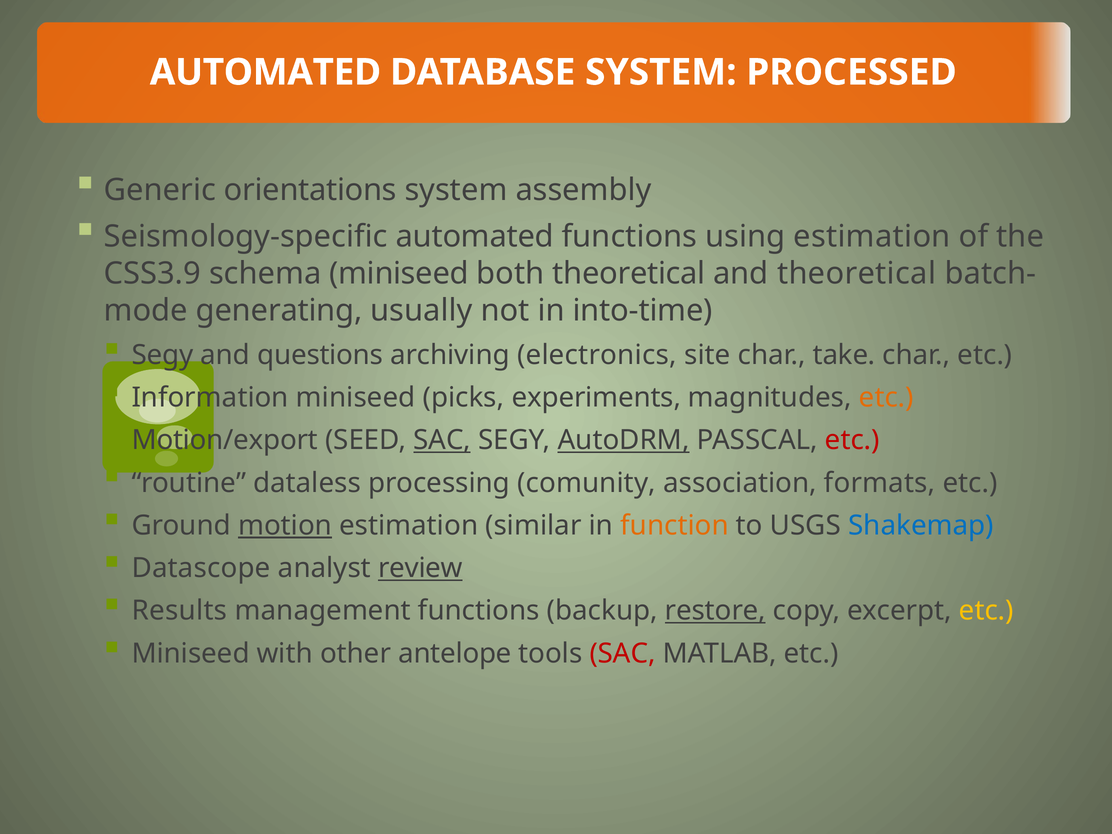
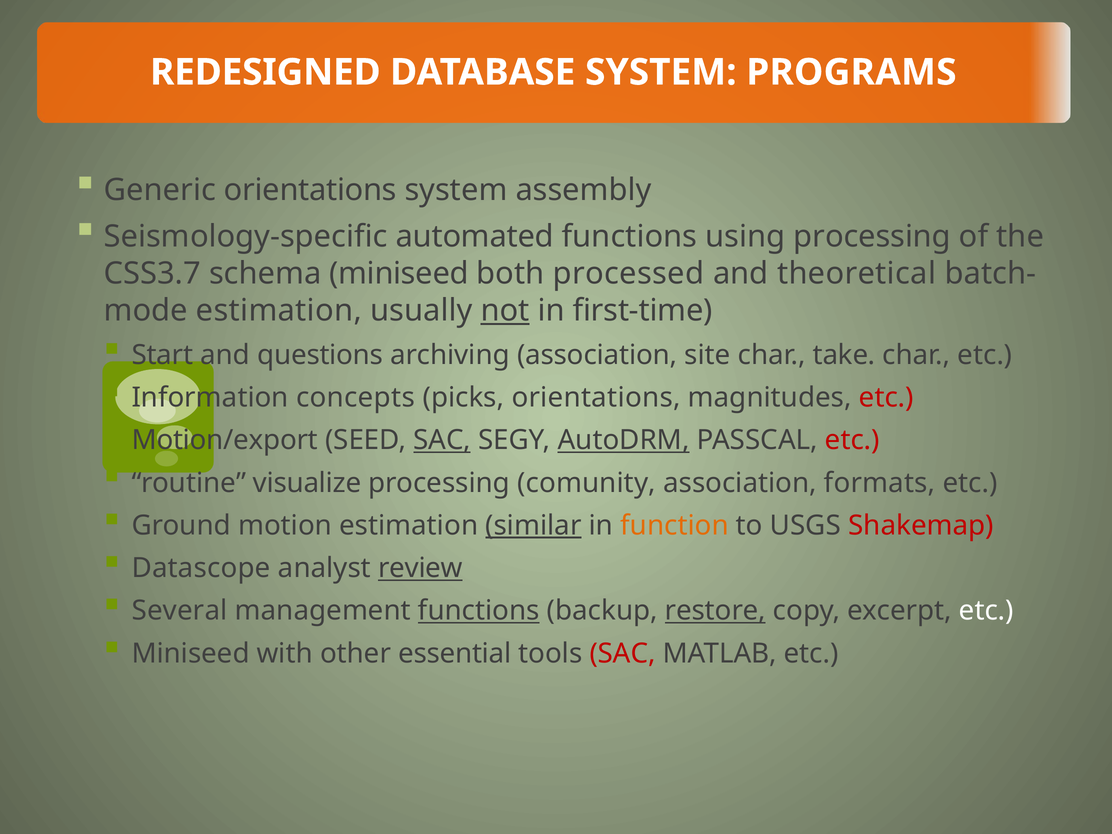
AUTOMATED at (265, 72): AUTOMATED -> REDESIGNED
PROCESSED: PROCESSED -> PROGRAMS
using estimation: estimation -> processing
CSS3.9: CSS3.9 -> CSS3.7
both theoretical: theoretical -> processed
generating at (279, 311): generating -> estimation
not underline: none -> present
into-time: into-time -> first-time
Segy at (162, 355): Segy -> Start
archiving electronics: electronics -> association
Information miniseed: miniseed -> concepts
picks experiments: experiments -> orientations
etc at (886, 398) colour: orange -> red
dataless: dataless -> visualize
motion underline: present -> none
similar underline: none -> present
Shakemap colour: blue -> red
Results: Results -> Several
functions at (479, 611) underline: none -> present
etc at (986, 611) colour: yellow -> white
antelope: antelope -> essential
